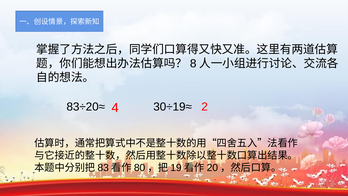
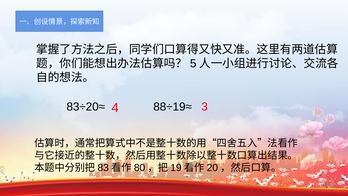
8: 8 -> 5
30÷19≈: 30÷19≈ -> 88÷19≈
2: 2 -> 3
